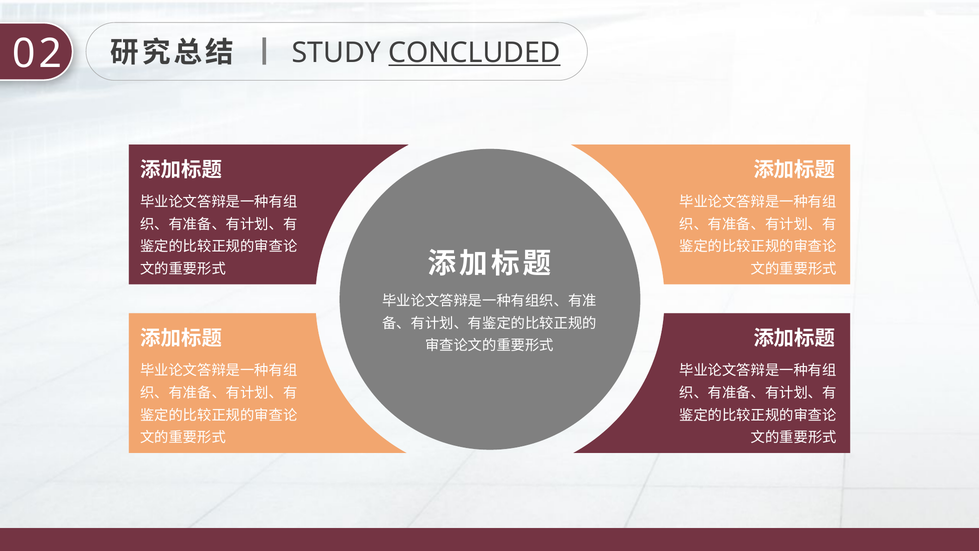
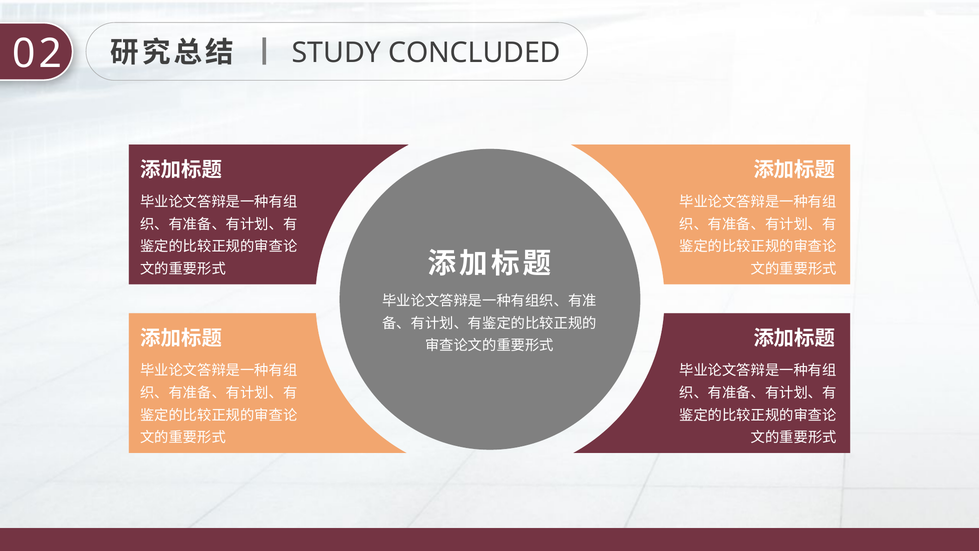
CONCLUDED underline: present -> none
